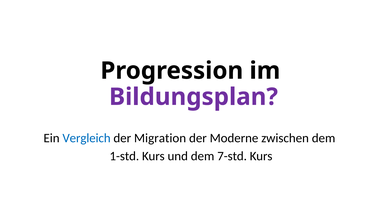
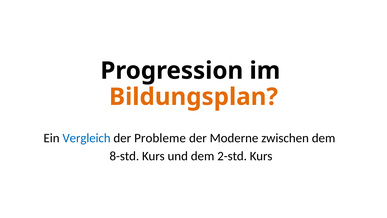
Bildungsplan colour: purple -> orange
Migration: Migration -> Probleme
1-std: 1-std -> 8-std
7-std: 7-std -> 2-std
